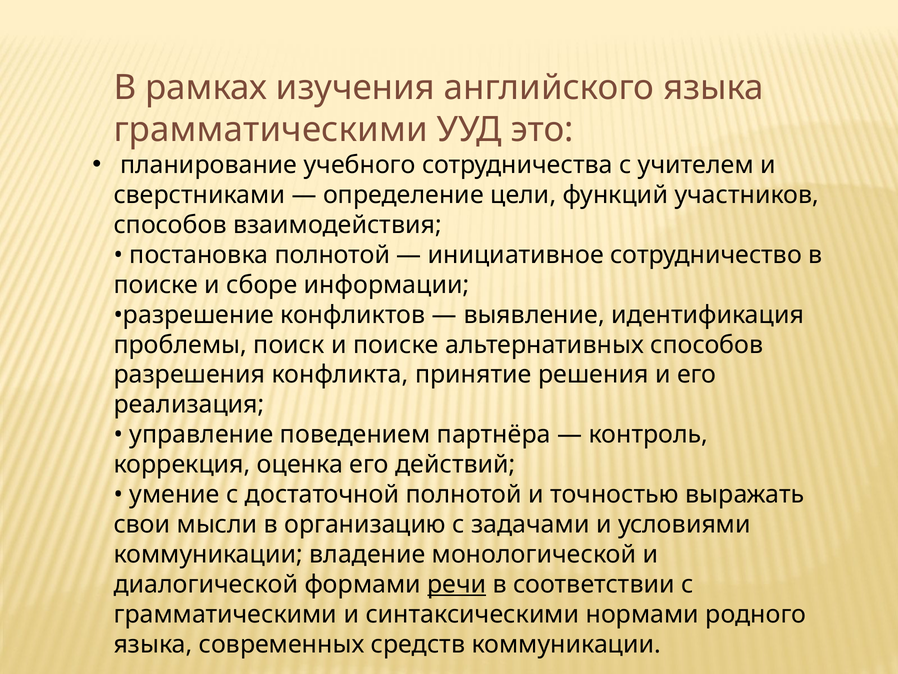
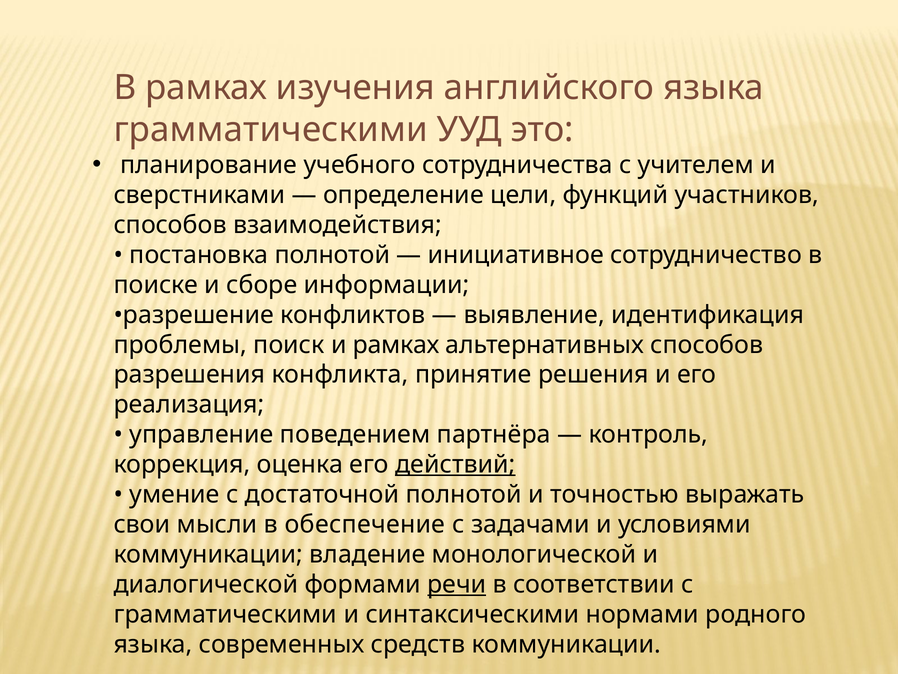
и поиске: поиске -> рамках
действий underline: none -> present
организацию: организацию -> обеспечение
